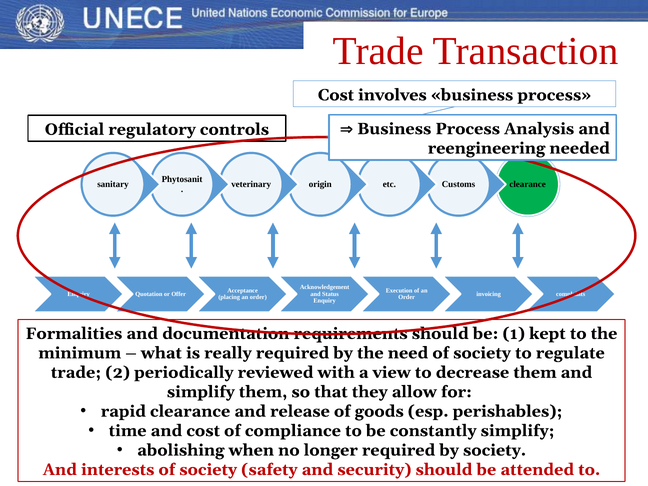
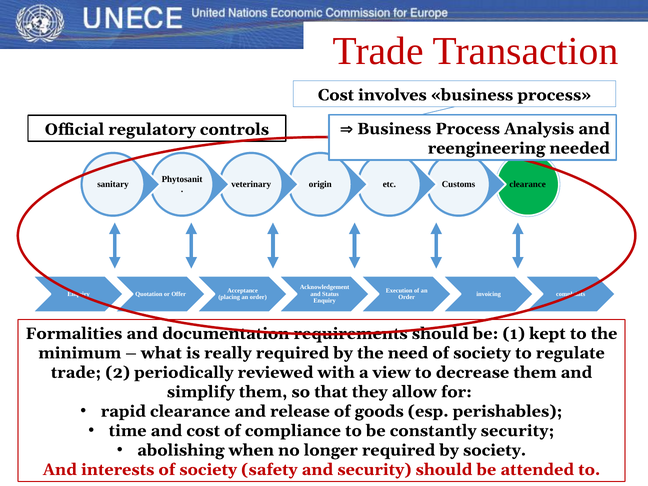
constantly simplify: simplify -> security
